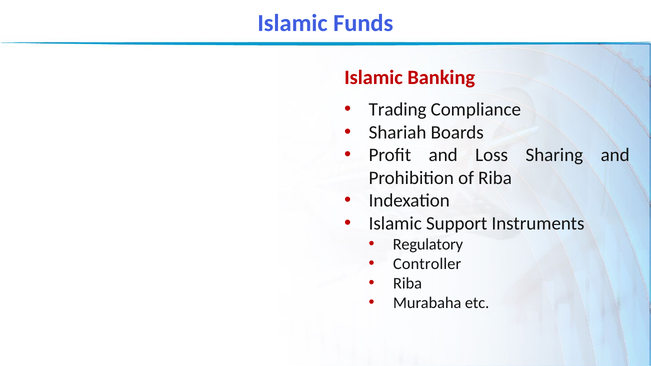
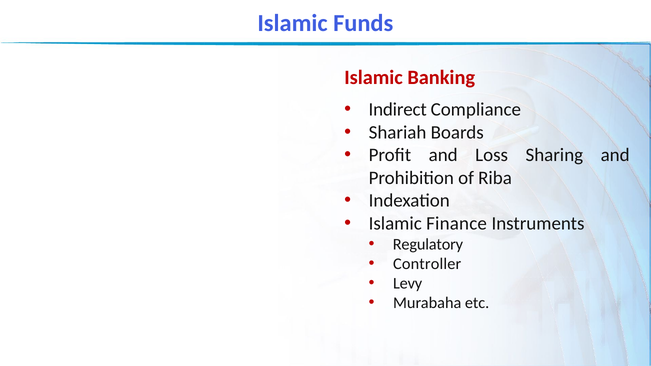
Trading: Trading -> Indirect
Support: Support -> Finance
Riba at (408, 284): Riba -> Levy
